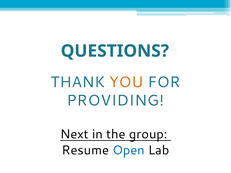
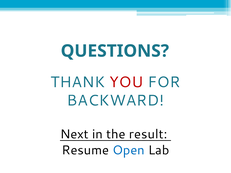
YOU colour: orange -> red
PROVIDING: PROVIDING -> BACKWARD
group: group -> result
